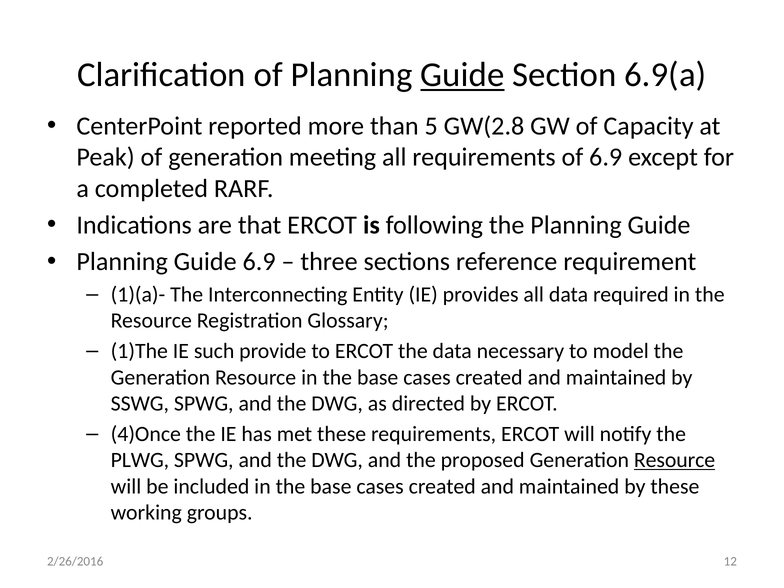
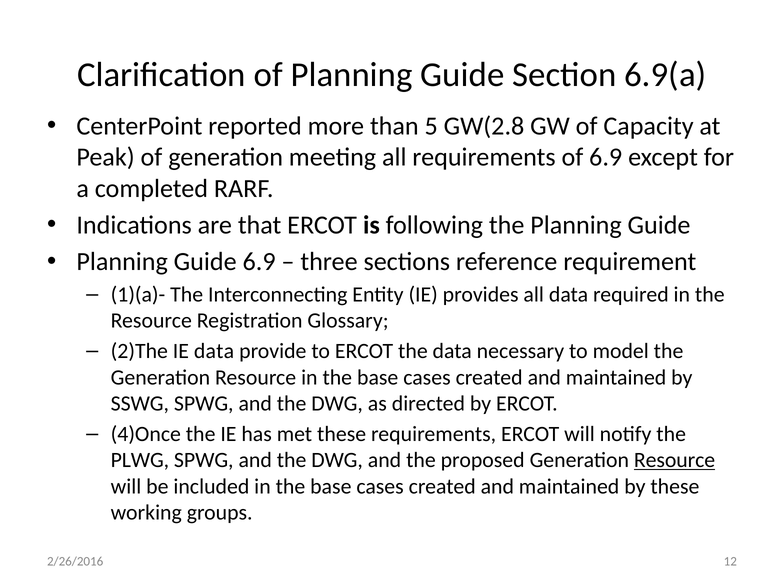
Guide at (462, 75) underline: present -> none
1)The: 1)The -> 2)The
IE such: such -> data
